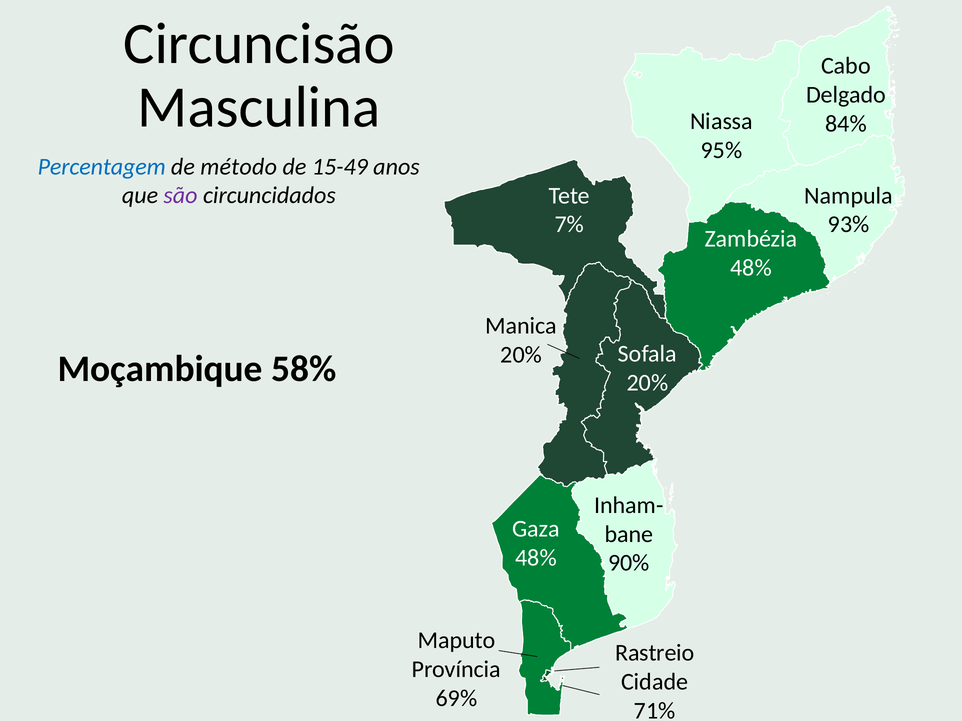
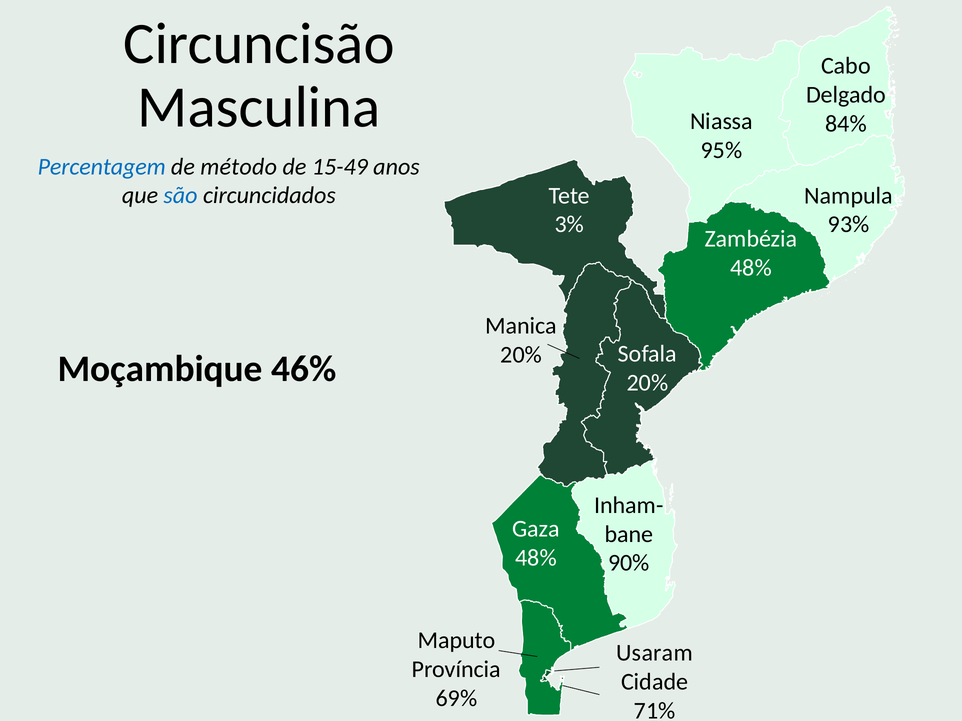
são colour: purple -> blue
7%: 7% -> 3%
58%: 58% -> 46%
Rastreio: Rastreio -> Usaram
